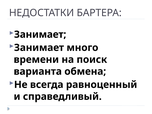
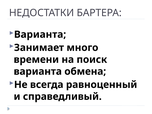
Занимает at (40, 34): Занимает -> Варианта
